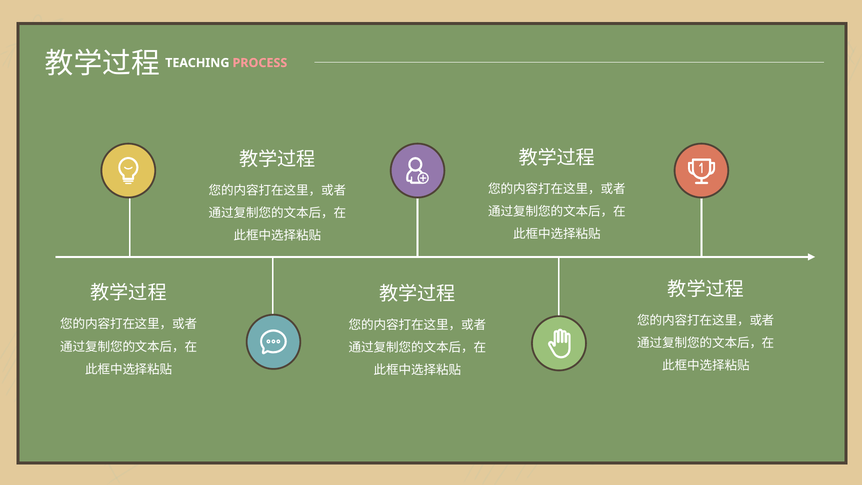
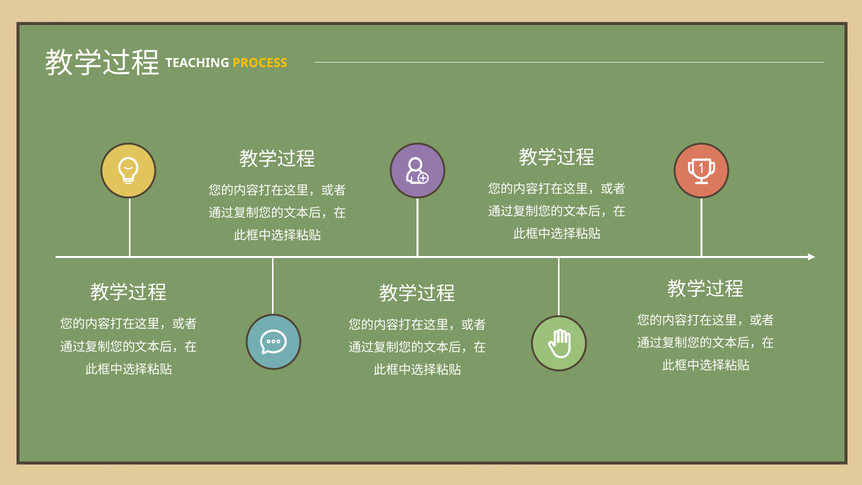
PROCESS colour: pink -> yellow
